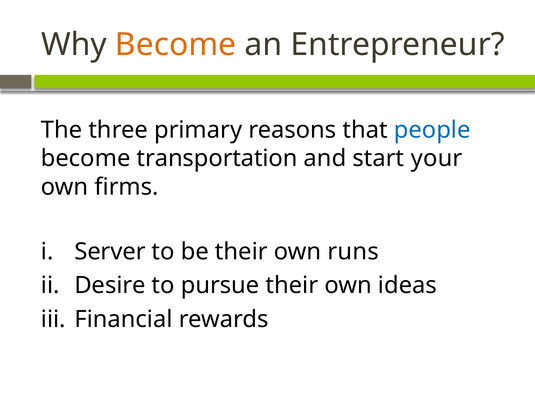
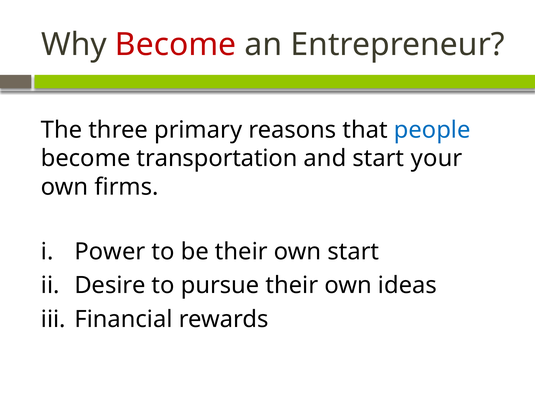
Become at (176, 45) colour: orange -> red
Server: Server -> Power
own runs: runs -> start
